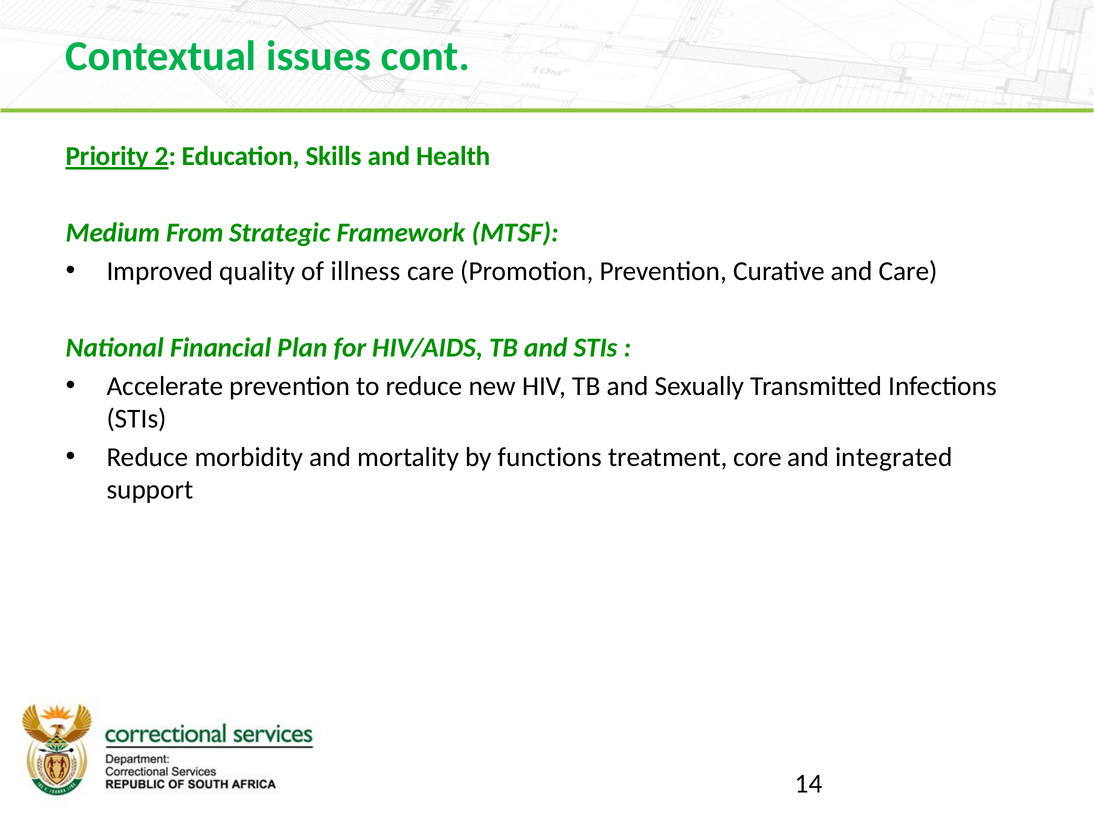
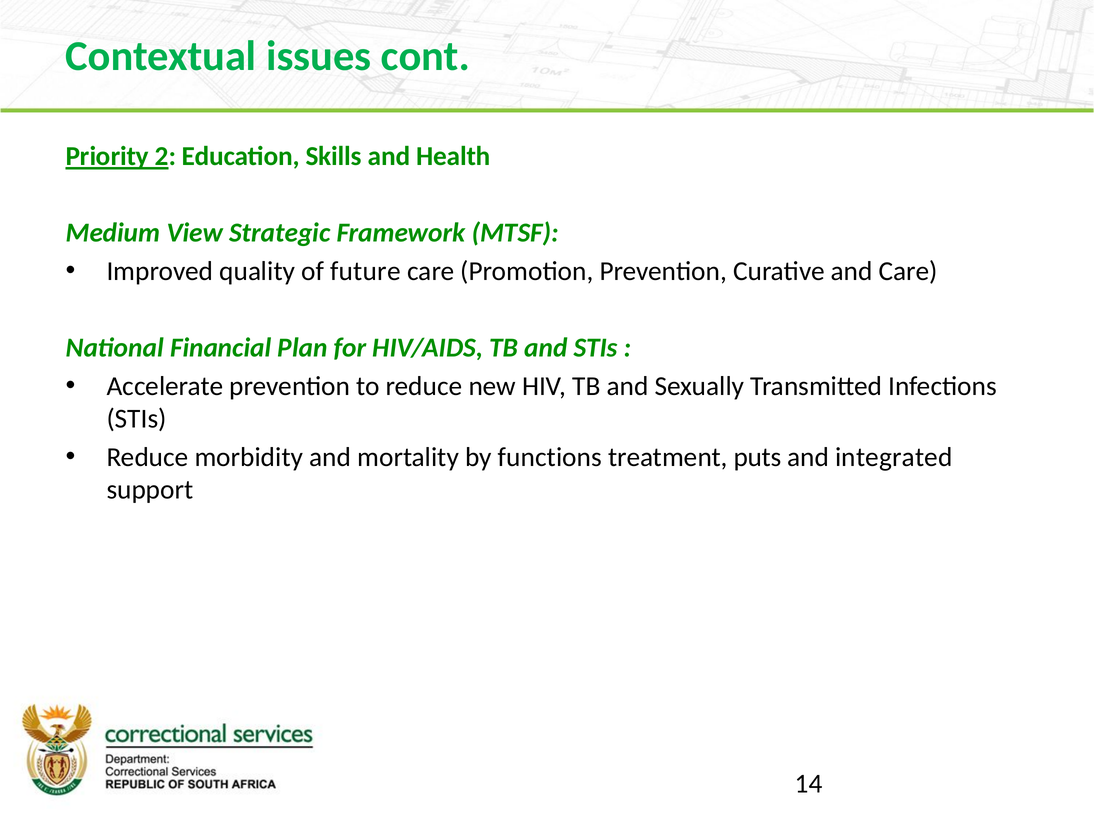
From: From -> View
illness: illness -> future
core: core -> puts
